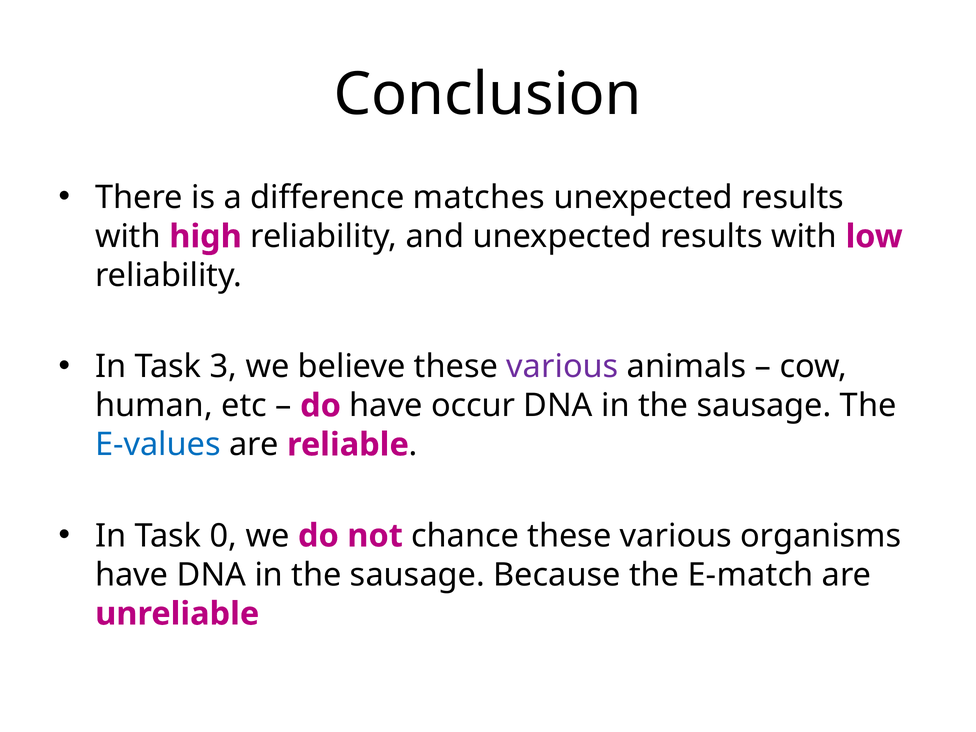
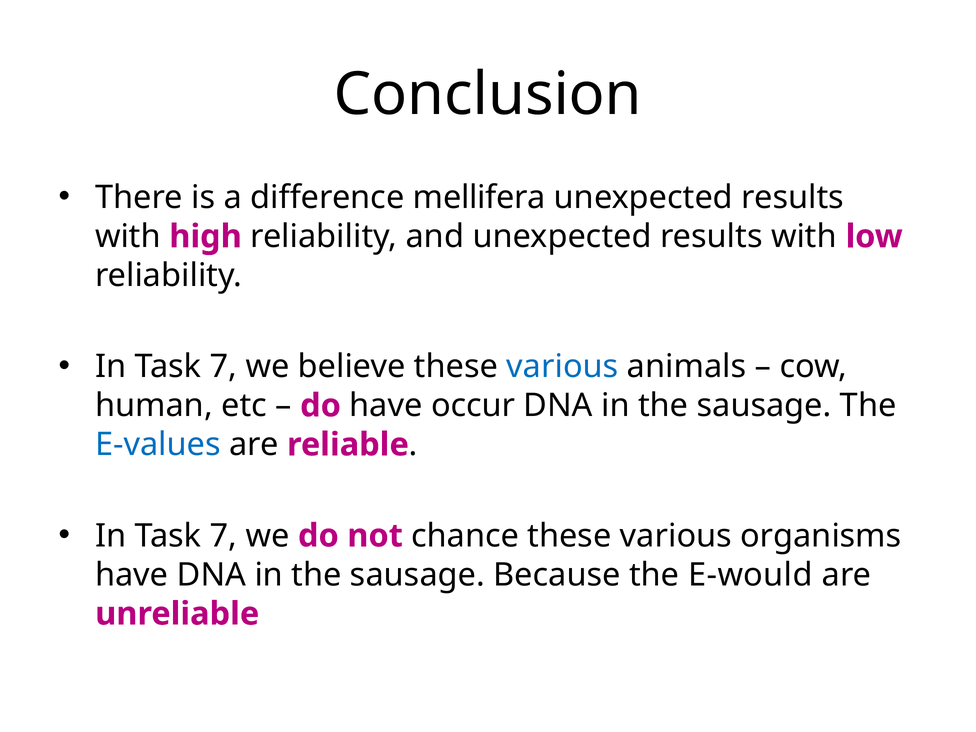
matches: matches -> mellifera
3 at (223, 367): 3 -> 7
various at (562, 367) colour: purple -> blue
0 at (223, 536): 0 -> 7
E-match: E-match -> E-would
